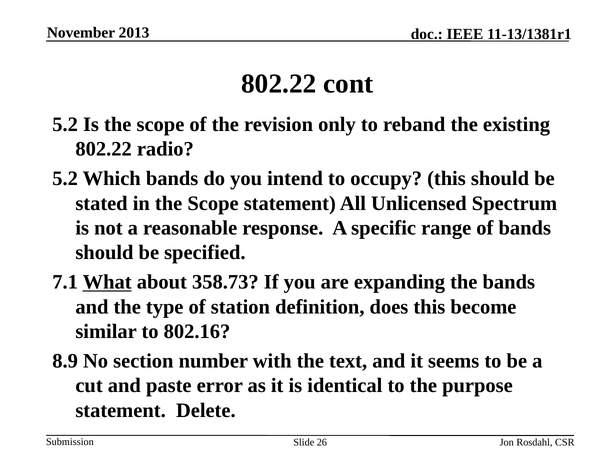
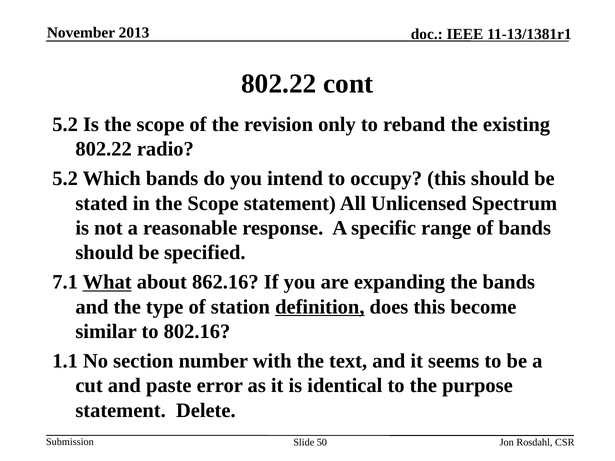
358.73: 358.73 -> 862.16
definition underline: none -> present
8.9: 8.9 -> 1.1
26: 26 -> 50
